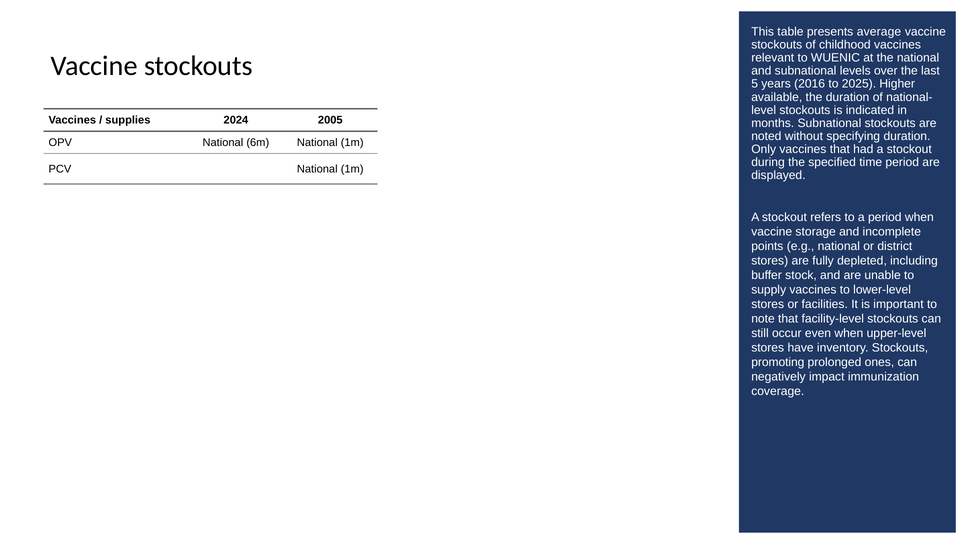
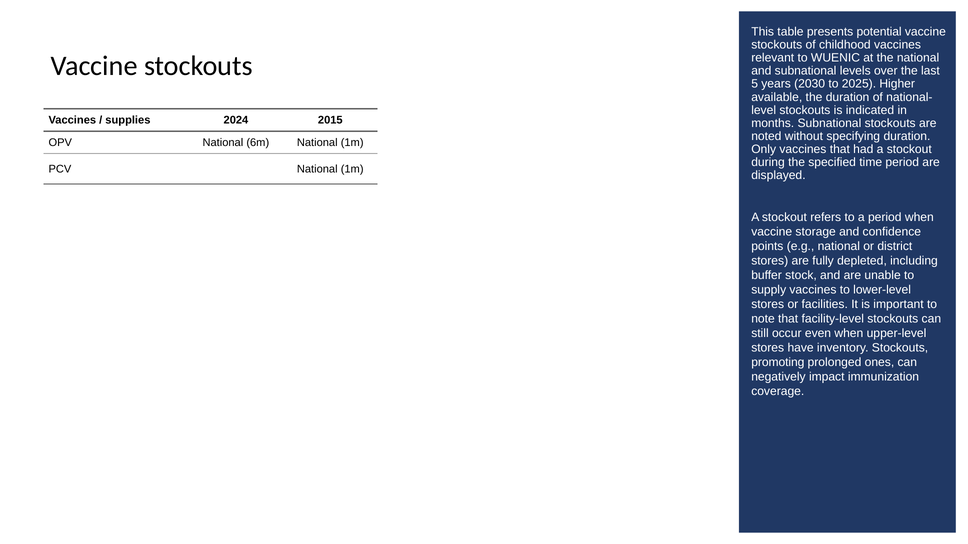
average: average -> potential
2016: 2016 -> 2030
2005: 2005 -> 2015
incomplete: incomplete -> confidence
